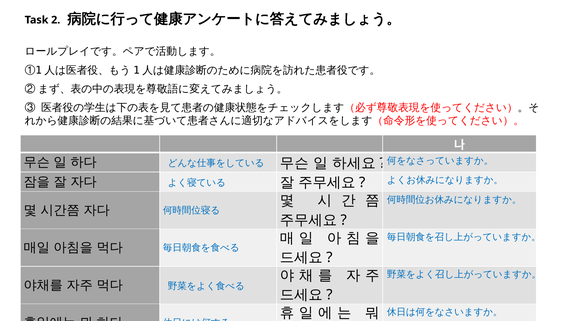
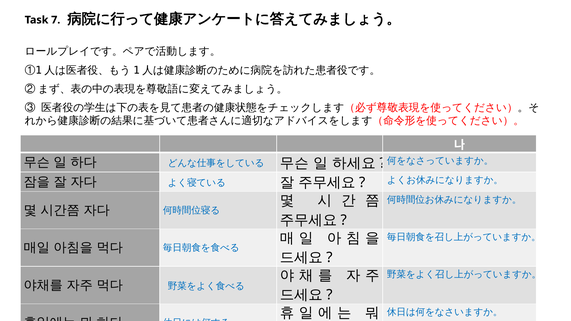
2: 2 -> 7
